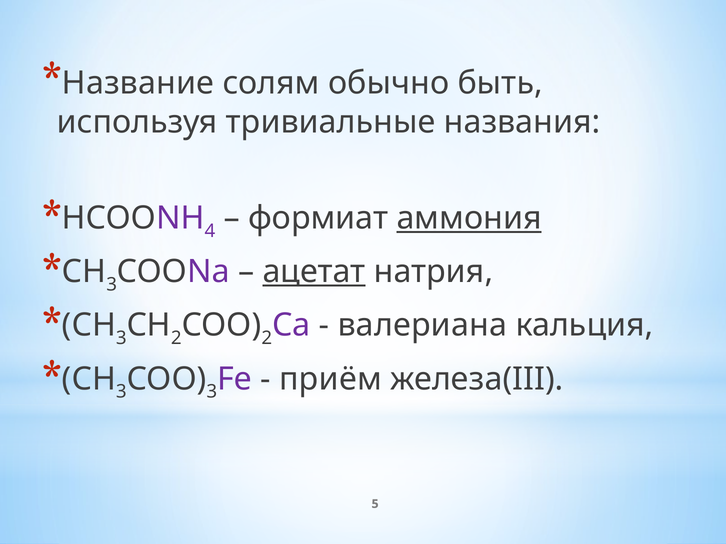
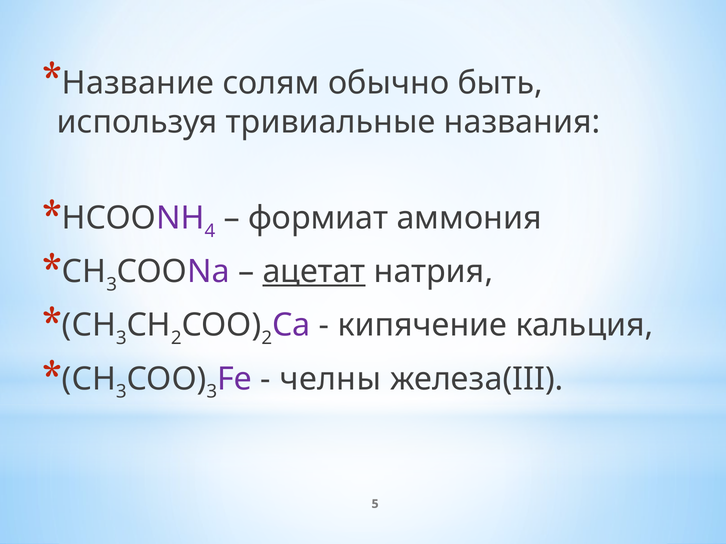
аммония underline: present -> none
валериана: валериана -> кипячение
приём: приём -> челны
